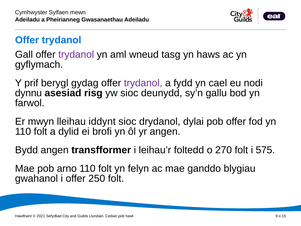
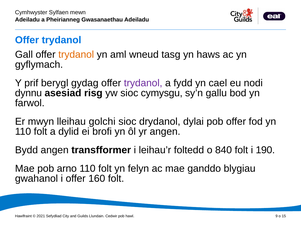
trydanol at (76, 54) colour: purple -> orange
deunydd: deunydd -> cymysgu
iddynt: iddynt -> golchi
270: 270 -> 840
575: 575 -> 190
250: 250 -> 160
